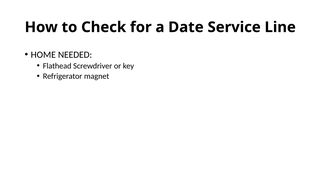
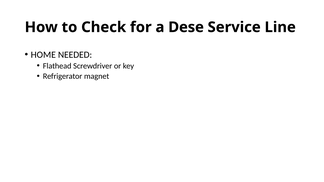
Date: Date -> Dese
